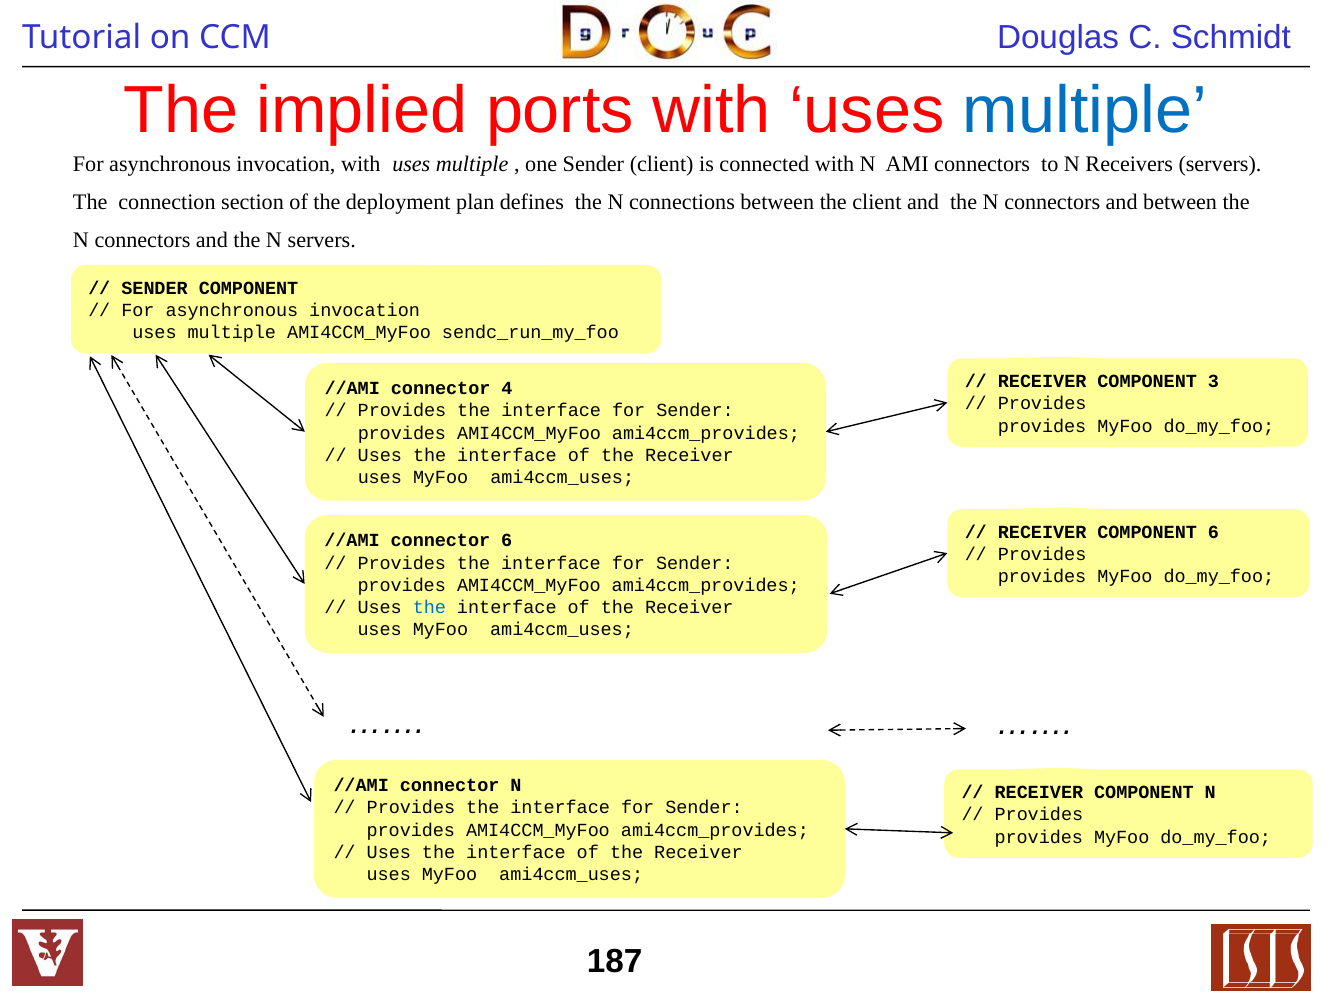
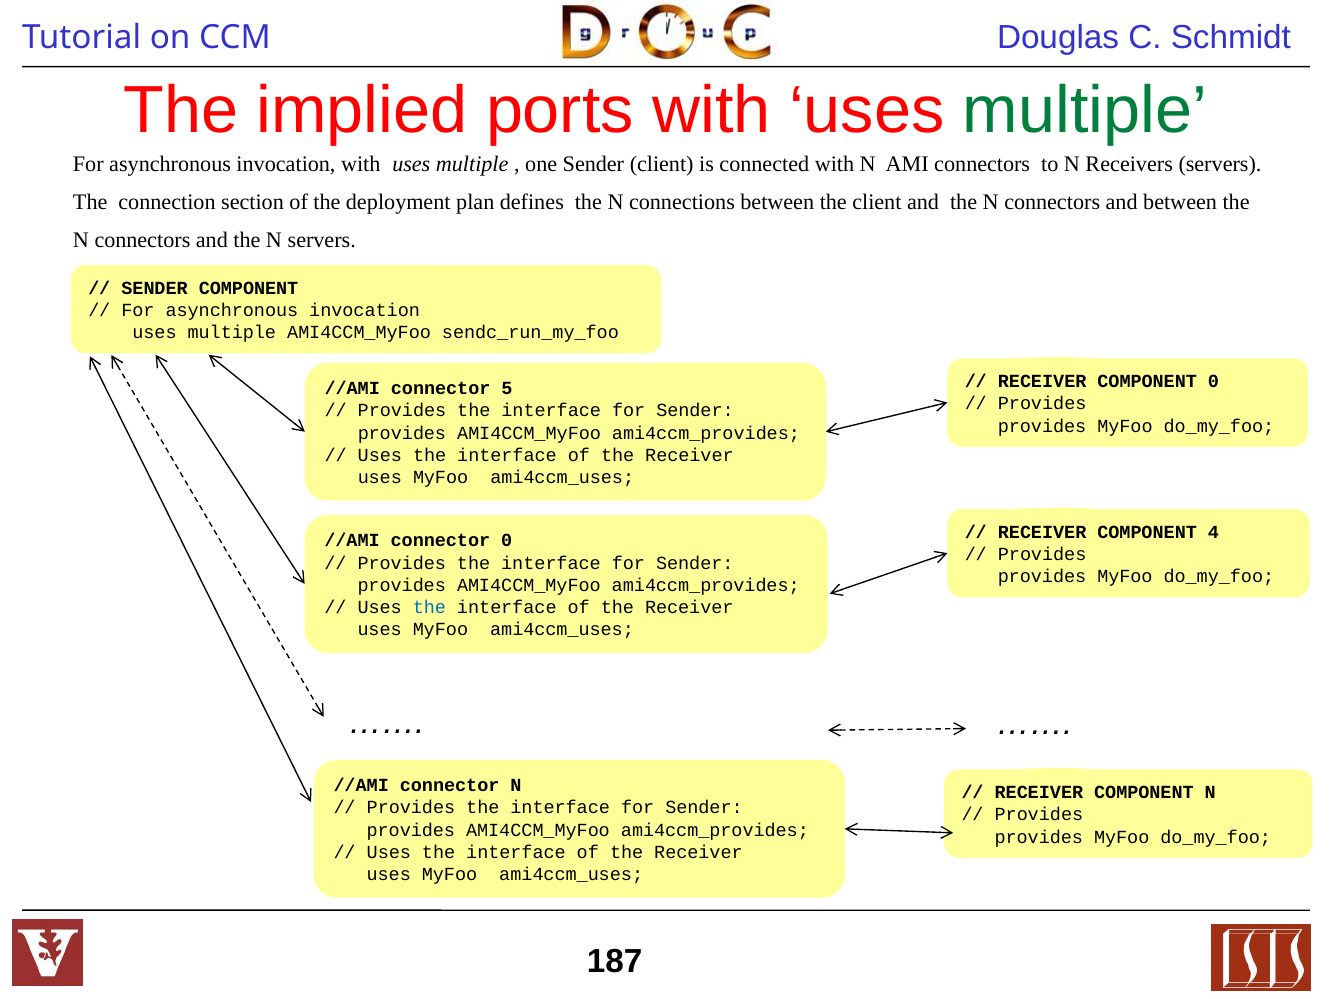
multiple at (1085, 110) colour: blue -> green
COMPONENT 3: 3 -> 0
4: 4 -> 5
COMPONENT 6: 6 -> 4
connector 6: 6 -> 0
